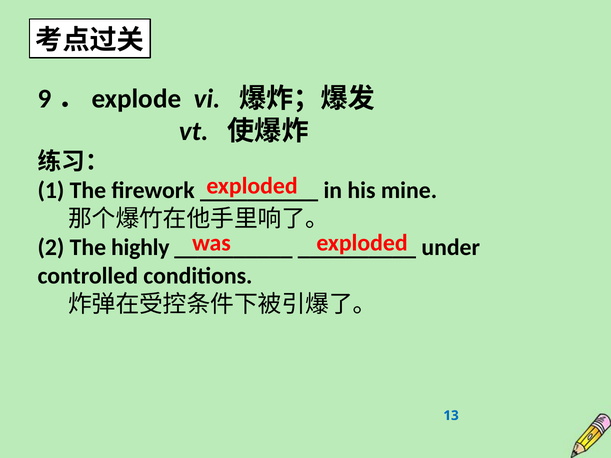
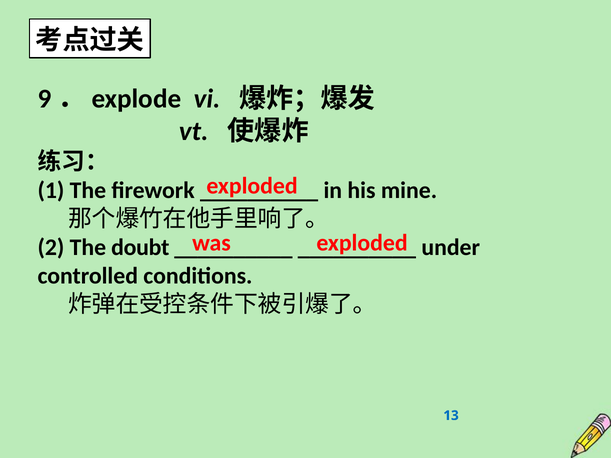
highly: highly -> doubt
